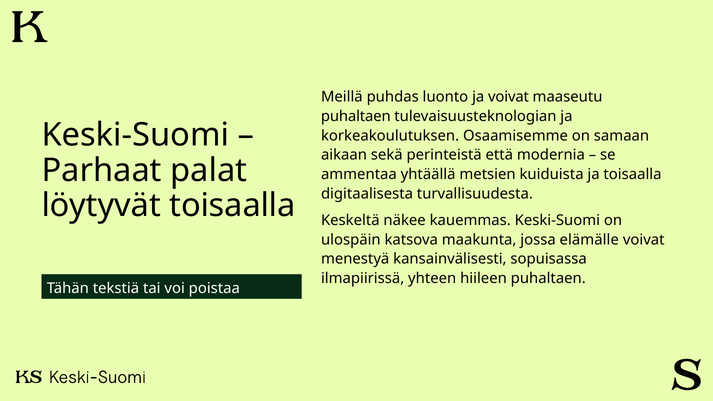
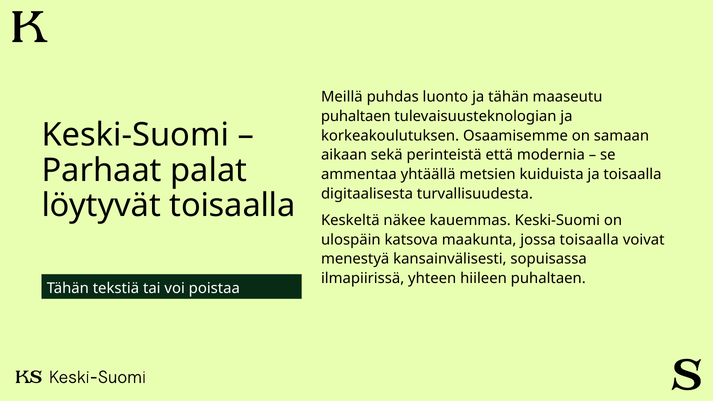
ja voivat: voivat -> tähän
jossa elämälle: elämälle -> toisaalla
